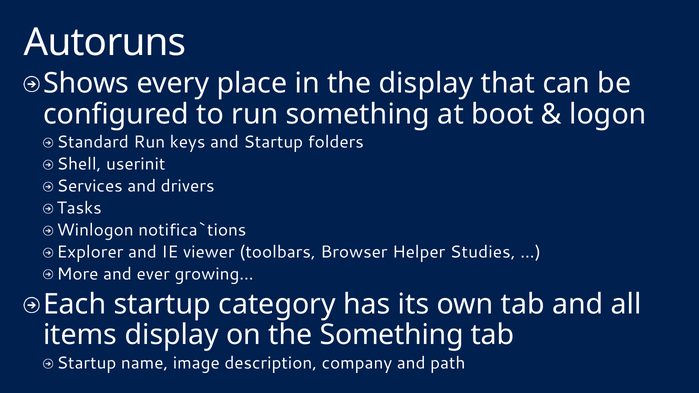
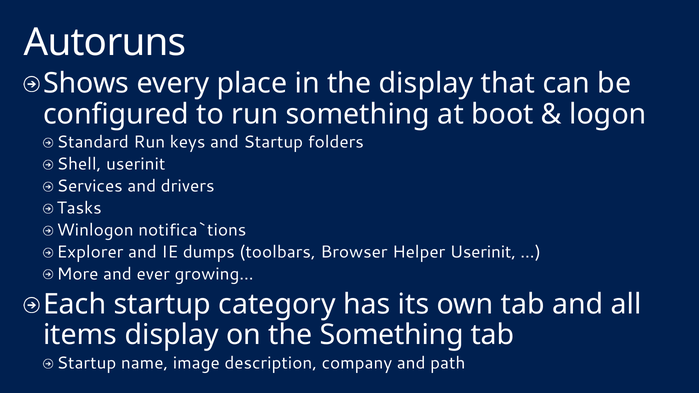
viewer: viewer -> dumps
Helper Studies: Studies -> Userinit
